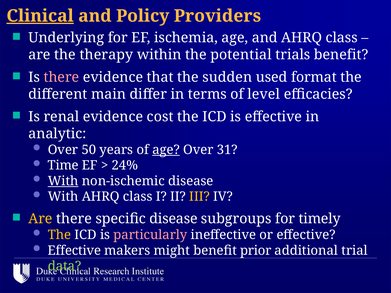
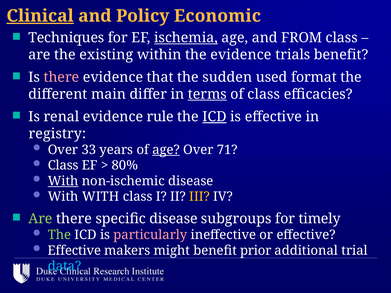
Providers: Providers -> Economic
Underlying: Underlying -> Techniques
ischemia underline: none -> present
and AHRQ: AHRQ -> FROM
therapy: therapy -> existing
the potential: potential -> evidence
terms underline: none -> present
of level: level -> class
cost: cost -> rule
ICD at (214, 117) underline: none -> present
analytic: analytic -> registry
50: 50 -> 33
31: 31 -> 71
Time at (63, 166): Time -> Class
24%: 24% -> 80%
With AHRQ: AHRQ -> WITH
Are at (40, 219) colour: yellow -> light green
The at (59, 235) colour: yellow -> light green
data colour: light green -> light blue
